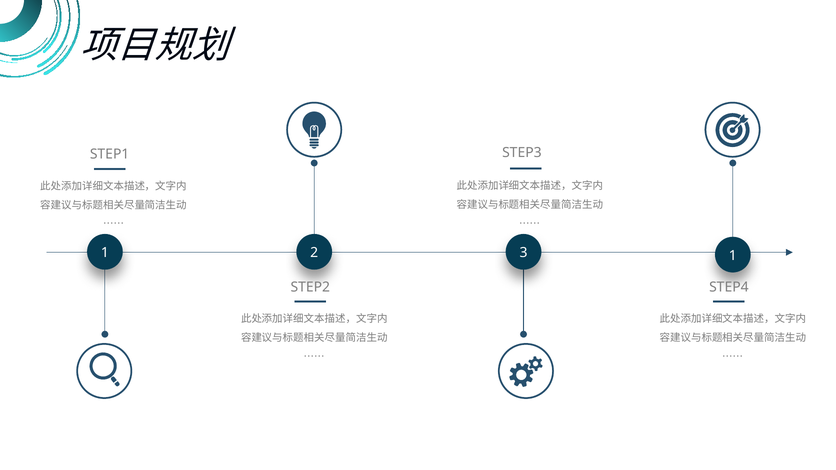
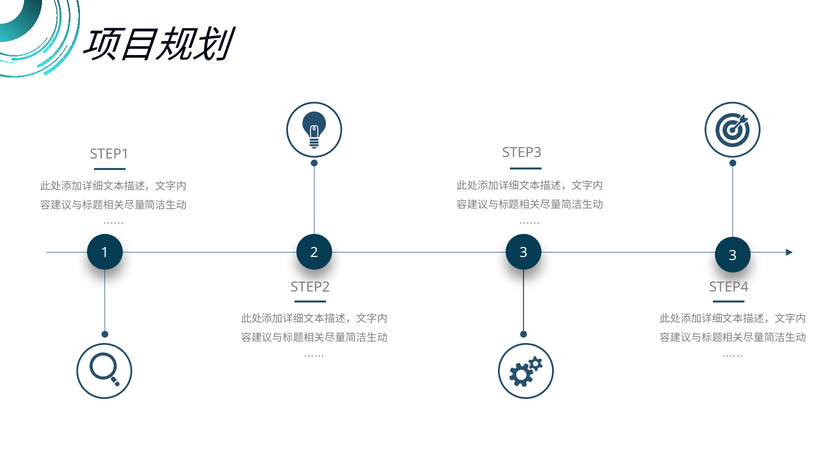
3 1: 1 -> 3
